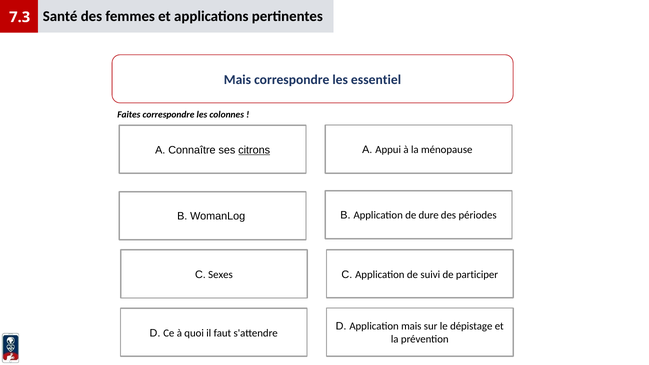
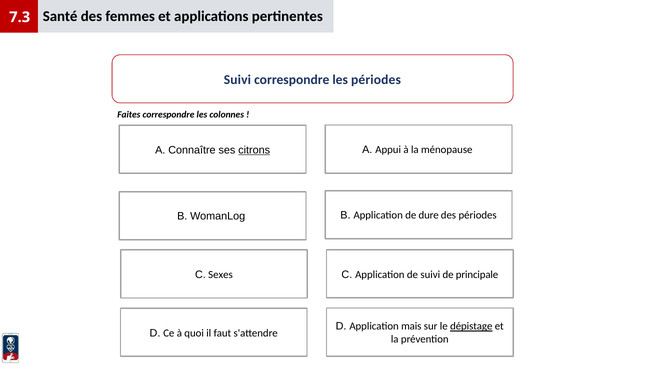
Mais at (237, 80): Mais -> Suivi
les essentiel: essentiel -> périodes
participer: participer -> principale
dépistage underline: none -> present
